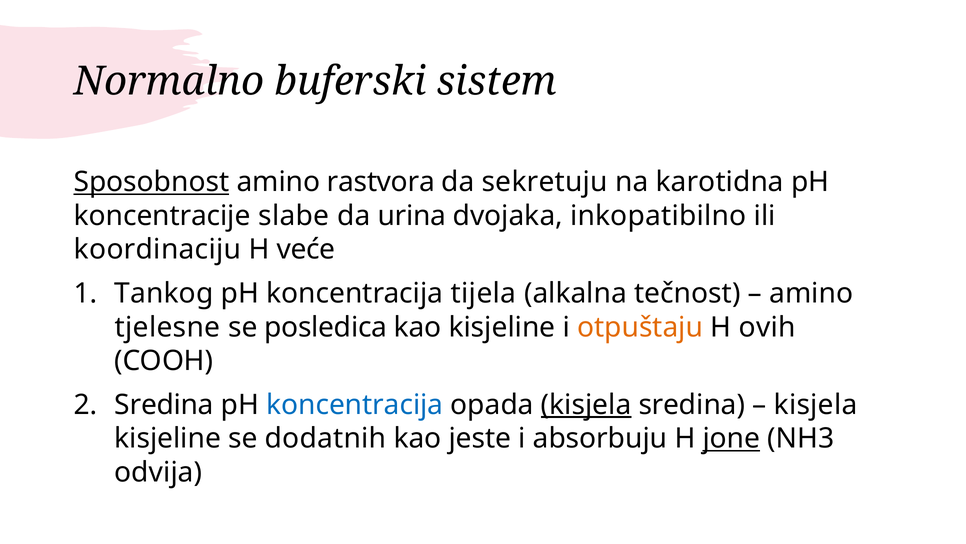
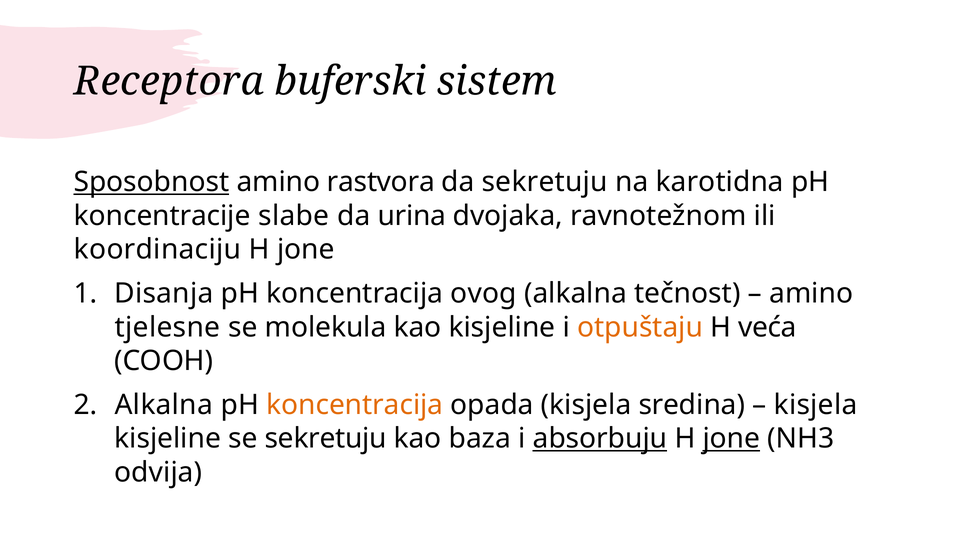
Normalno: Normalno -> Receptora
inkopatibilno: inkopatibilno -> ravnotežnom
veće at (306, 249): veće -> jone
Tankog: Tankog -> Disanja
tijela: tijela -> ovog
posledica: posledica -> molekula
ovih: ovih -> veća
Sredina at (164, 404): Sredina -> Alkalna
koncentracija at (355, 404) colour: blue -> orange
kisjela at (586, 404) underline: present -> none
se dodatnih: dodatnih -> sekretuju
jeste: jeste -> baza
absorbuju underline: none -> present
